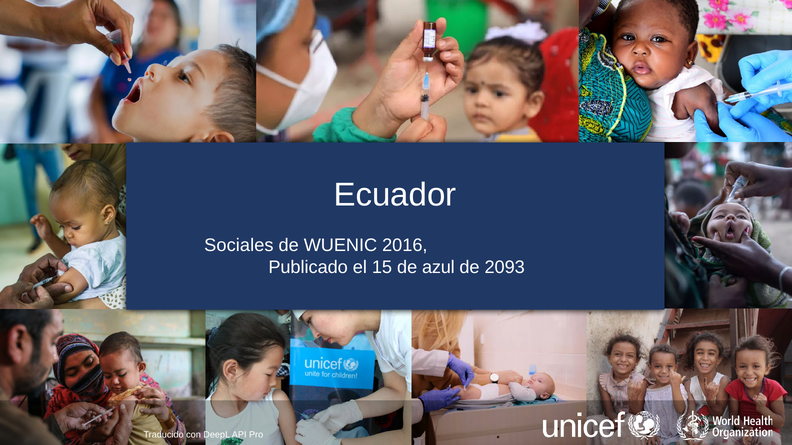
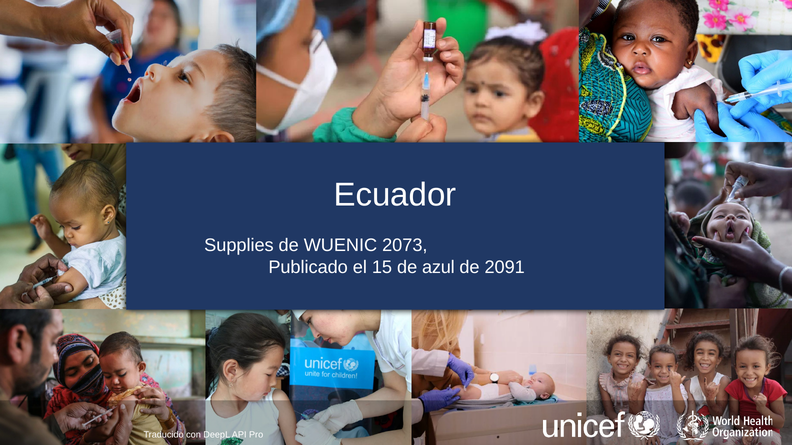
Sociales: Sociales -> Supplies
2016: 2016 -> 2073
2093: 2093 -> 2091
